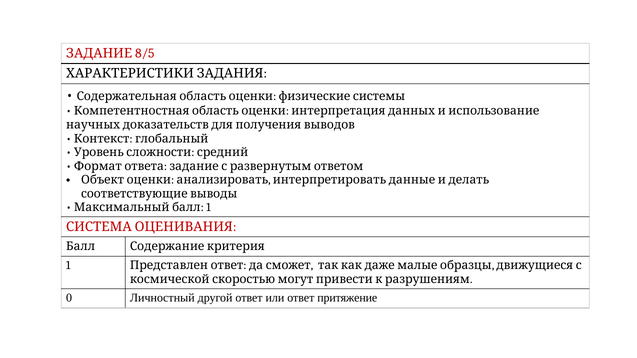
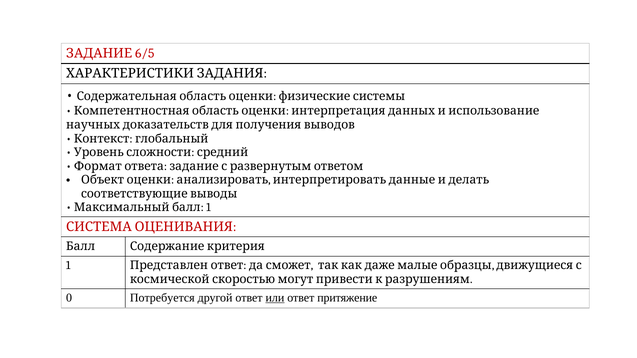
8/5: 8/5 -> 6/5
Личностный: Личностный -> Потребуется
или underline: none -> present
